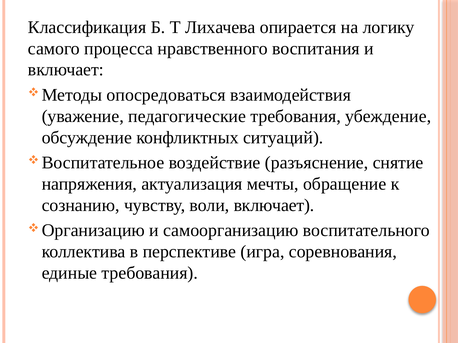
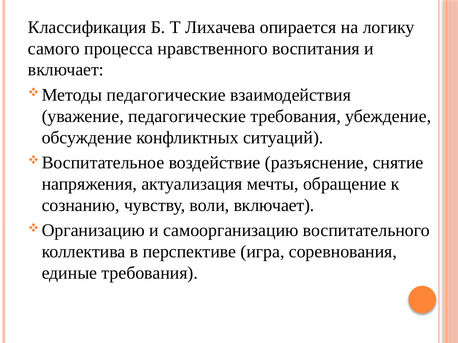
опосредоваться at (166, 95): опосредоваться -> педагогические
